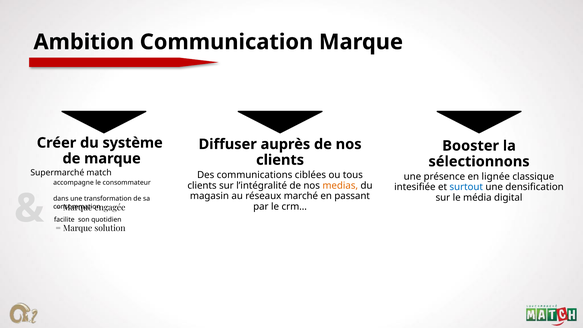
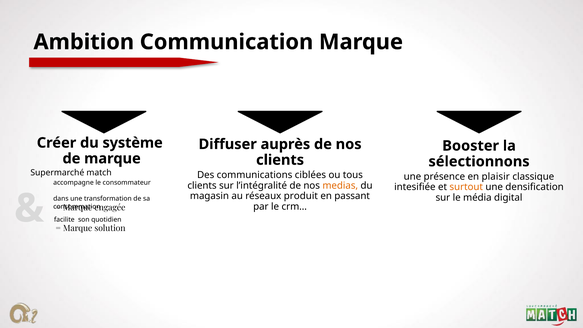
lignée: lignée -> plaisir
surtout colour: blue -> orange
marché: marché -> produit
